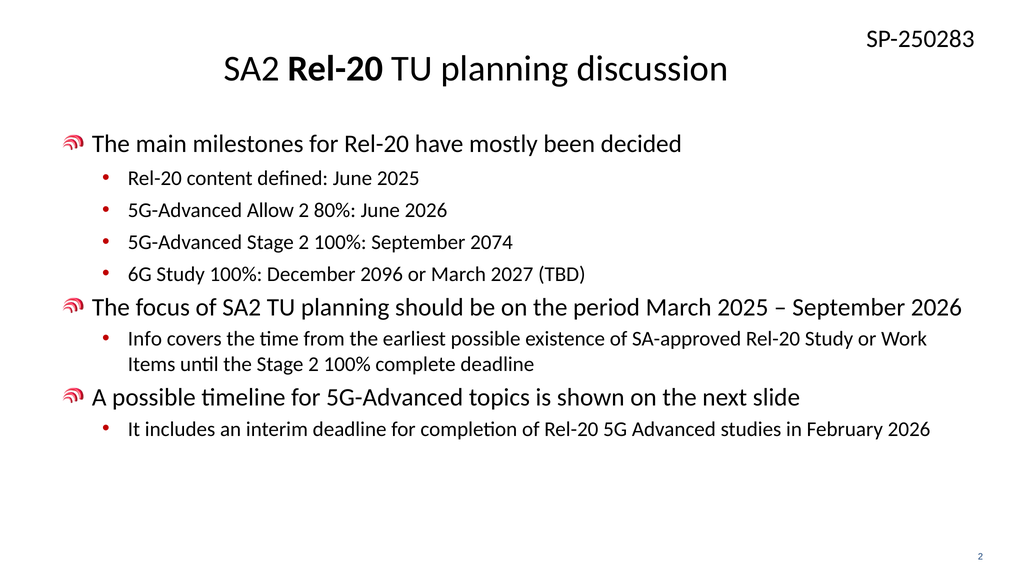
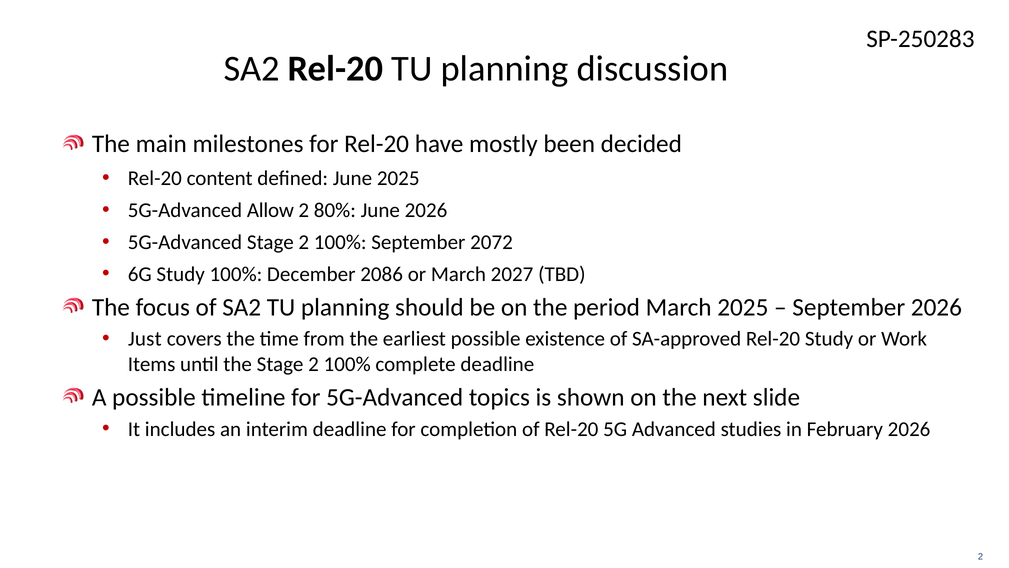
2074: 2074 -> 2072
2096: 2096 -> 2086
Info: Info -> Just
